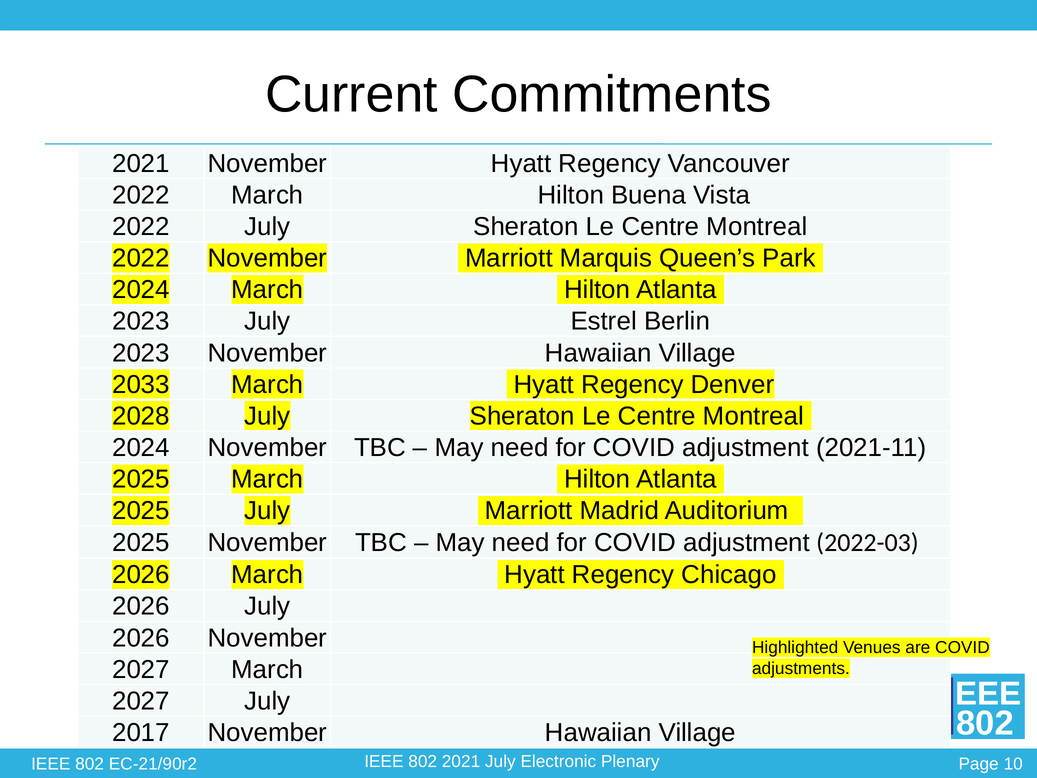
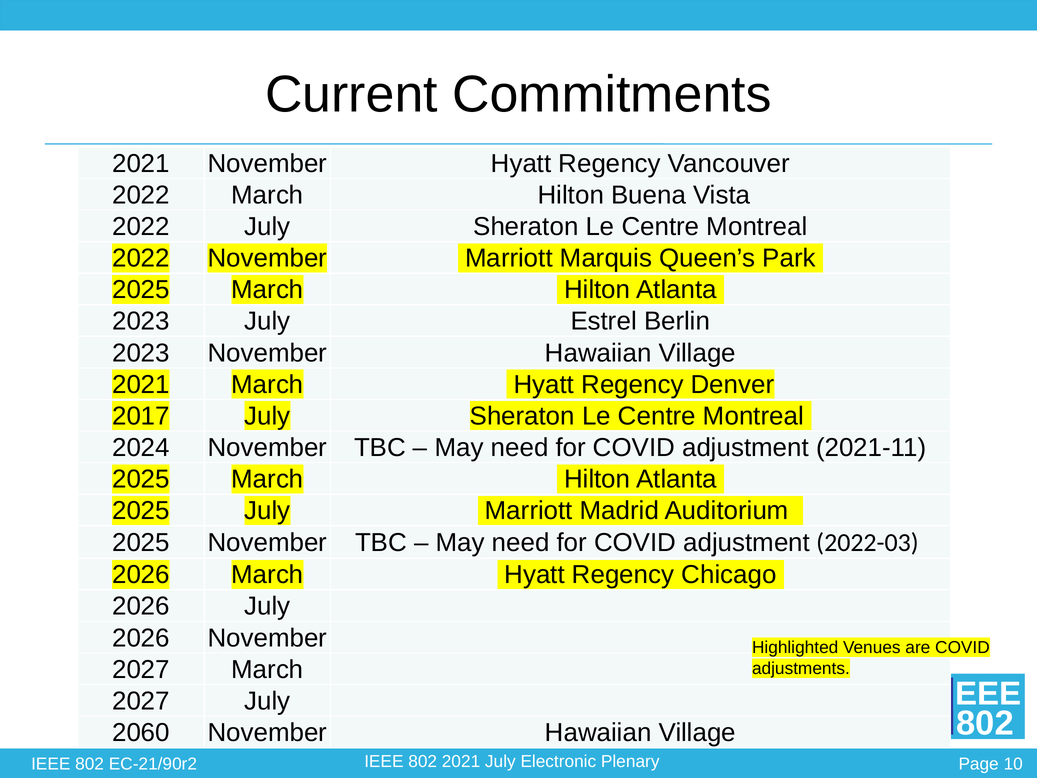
2024 at (141, 290): 2024 -> 2025
2033 at (141, 384): 2033 -> 2021
2028: 2028 -> 2017
2017: 2017 -> 2060
